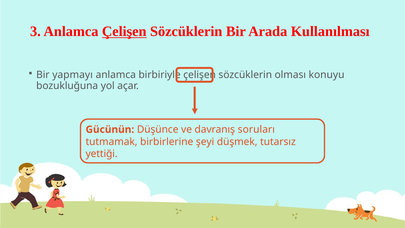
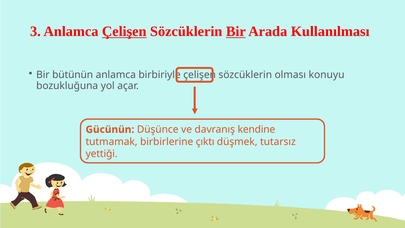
Bir at (236, 32) underline: none -> present
yapmayı: yapmayı -> bütünün
soruları: soruları -> kendine
şeyi: şeyi -> çıktı
